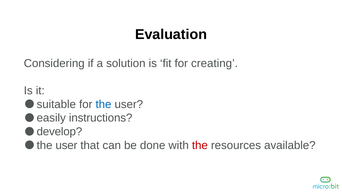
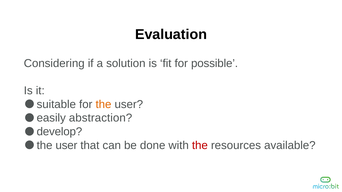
creating: creating -> possible
the at (103, 104) colour: blue -> orange
instructions: instructions -> abstraction
